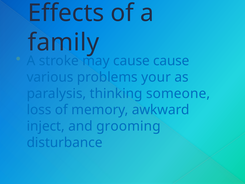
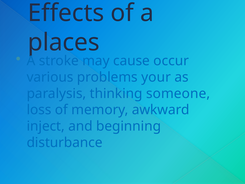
family: family -> places
cause cause: cause -> occur
grooming: grooming -> beginning
